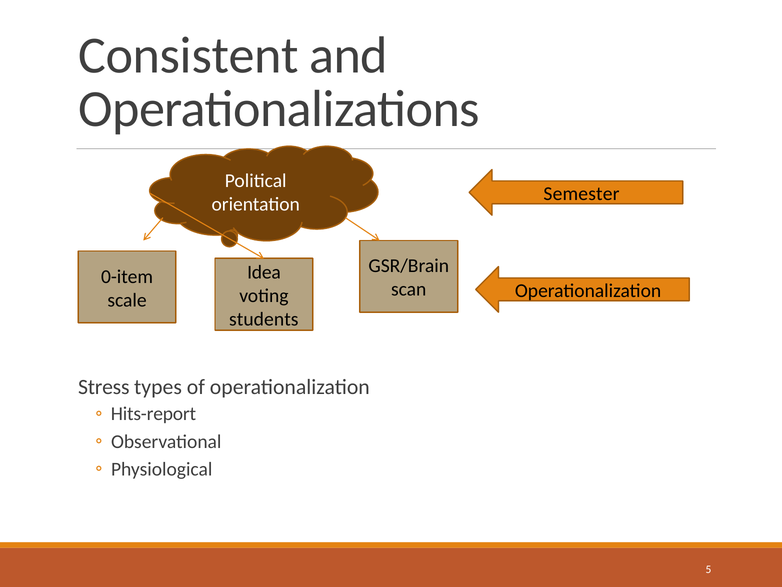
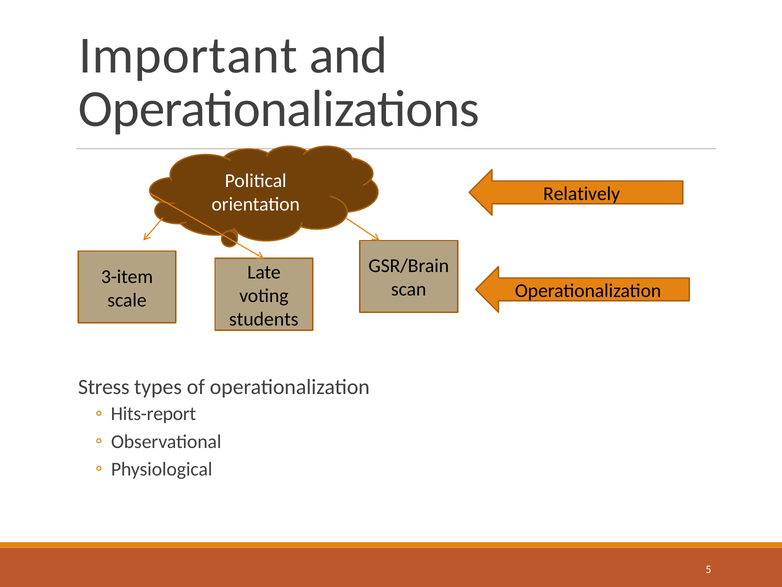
Consistent: Consistent -> Important
Semester: Semester -> Relatively
Idea: Idea -> Late
0-item: 0-item -> 3-item
